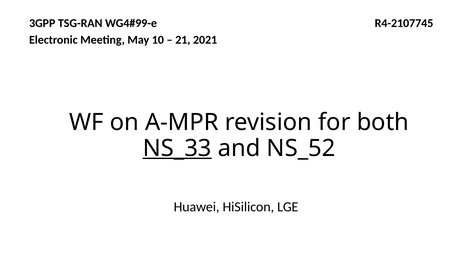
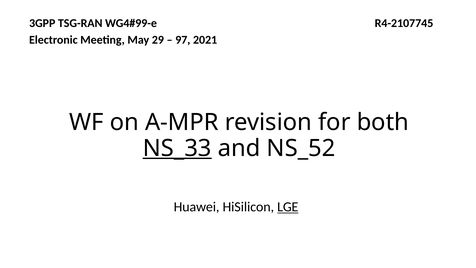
10: 10 -> 29
21: 21 -> 97
LGE underline: none -> present
